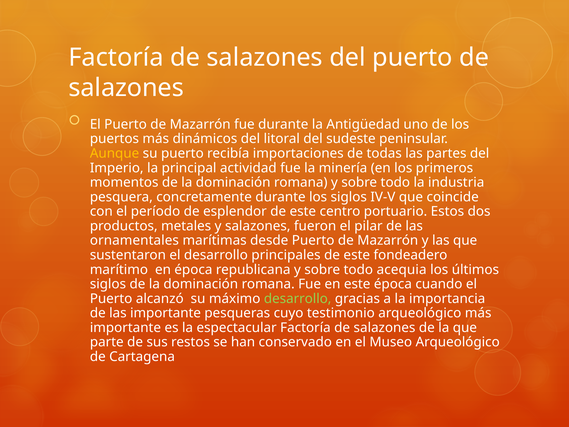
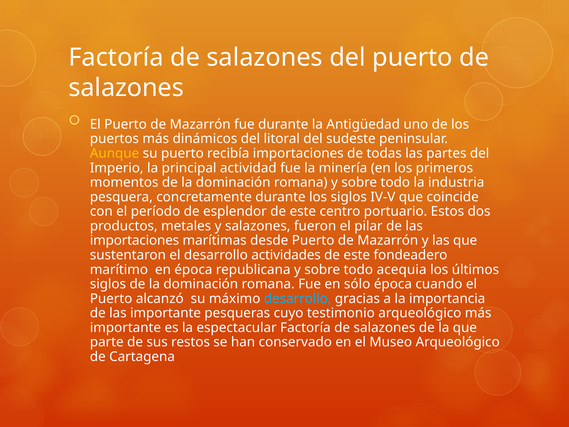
ornamentales at (134, 240): ornamentales -> importaciones
principales: principales -> actividades
en este: este -> sólo
desarrollo at (298, 298) colour: light green -> light blue
